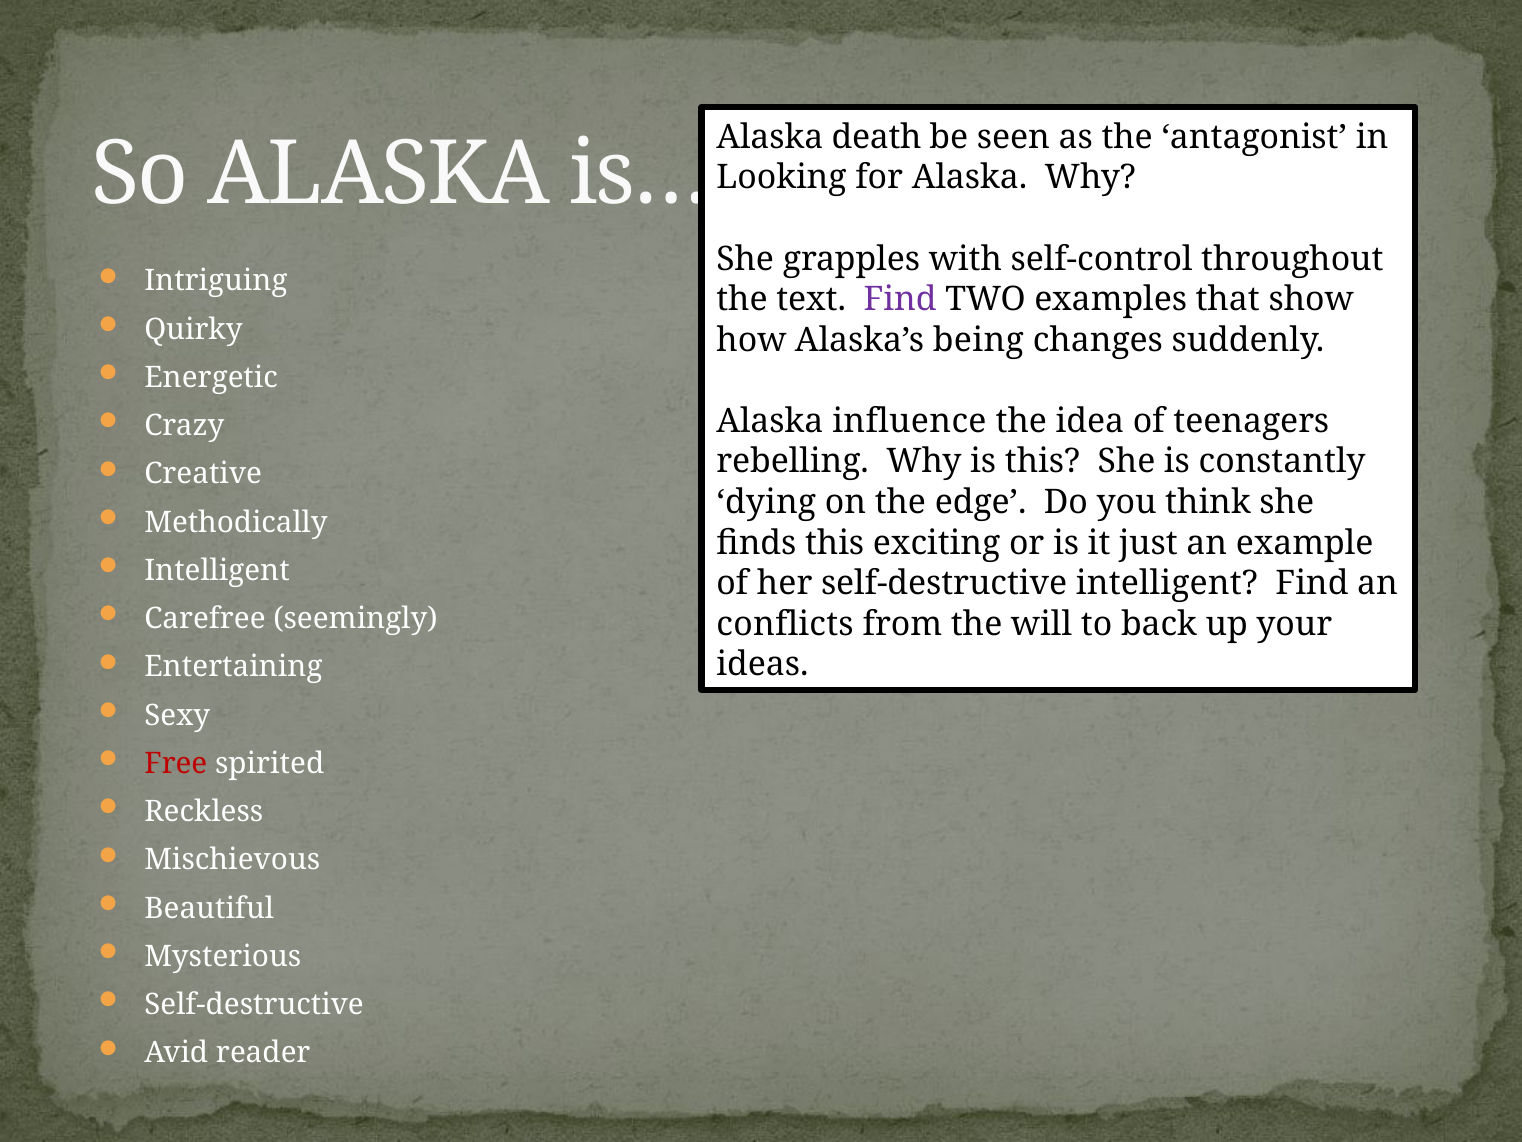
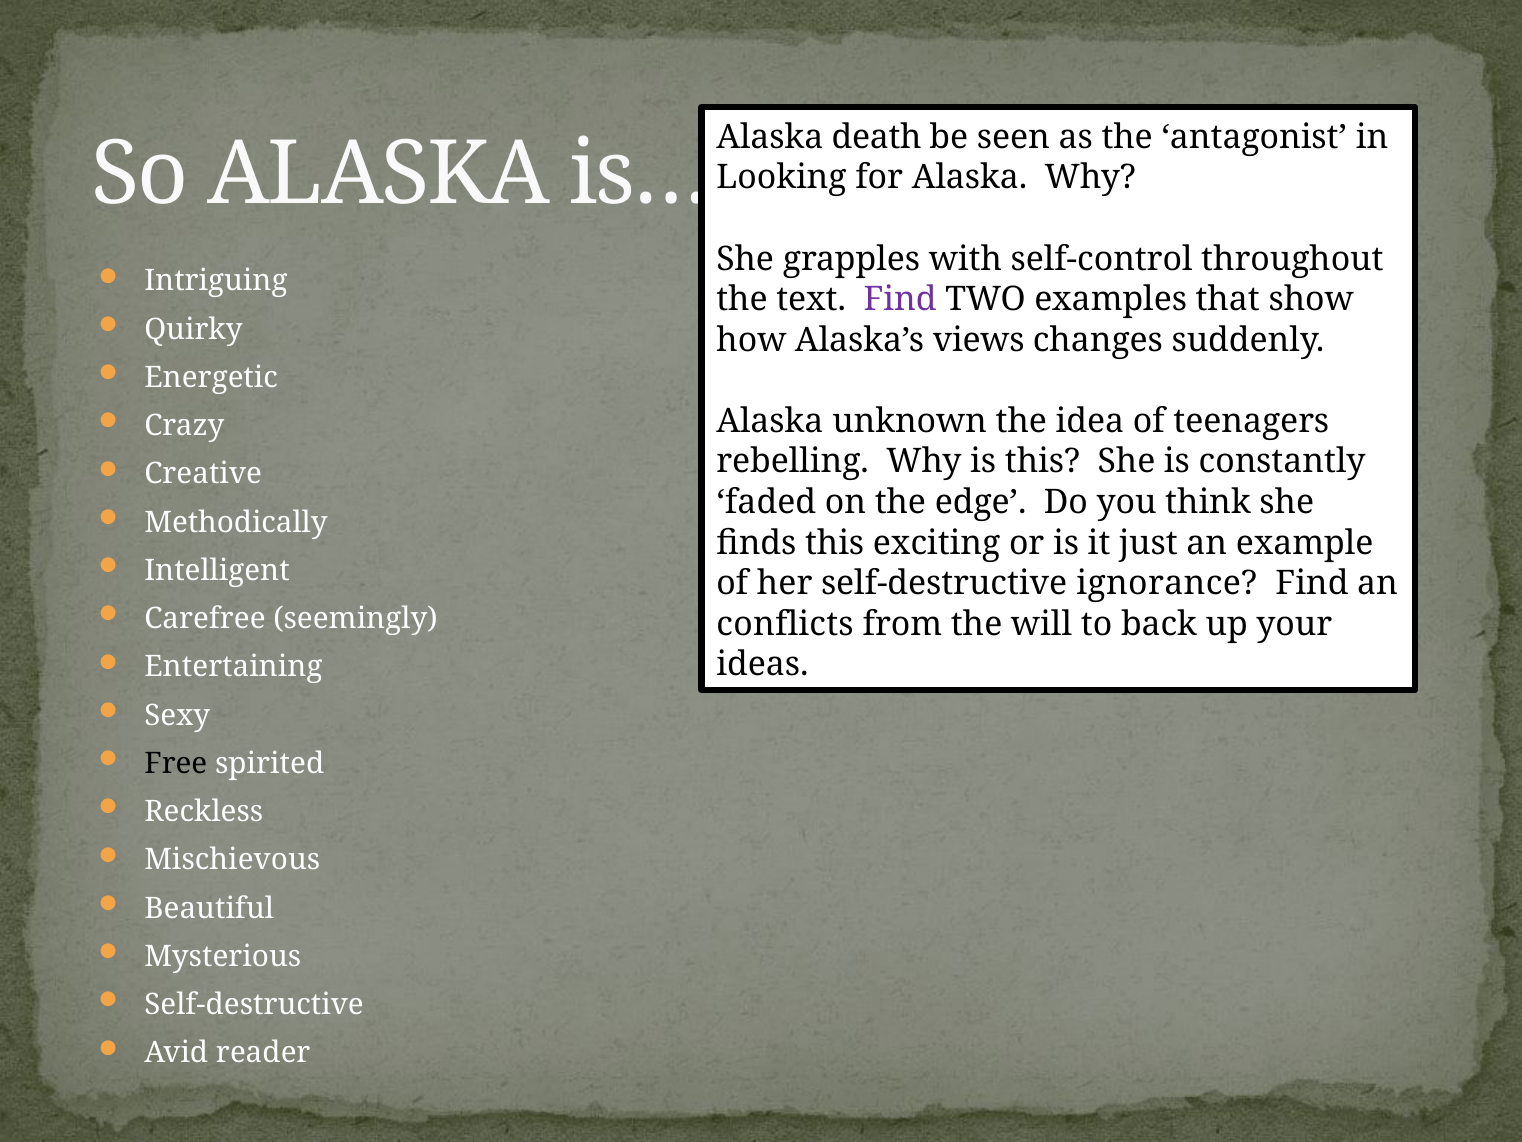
being: being -> views
influence: influence -> unknown
dying: dying -> faded
self-destructive intelligent: intelligent -> ignorance
Free colour: red -> black
